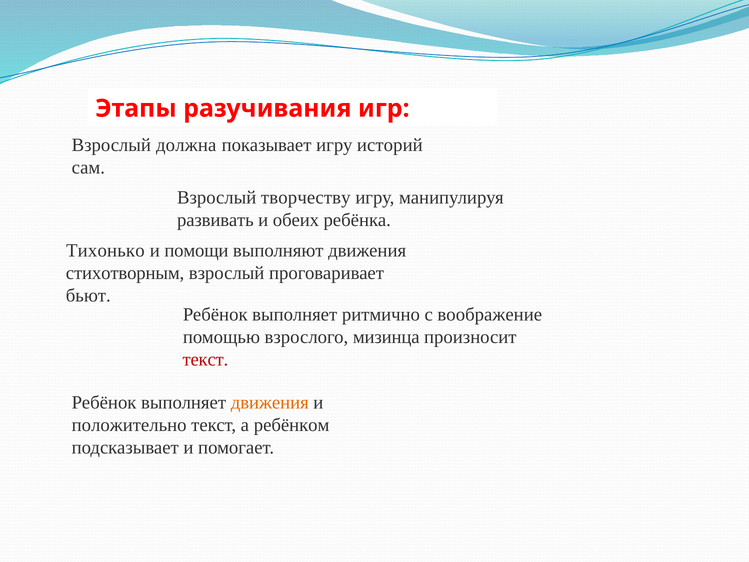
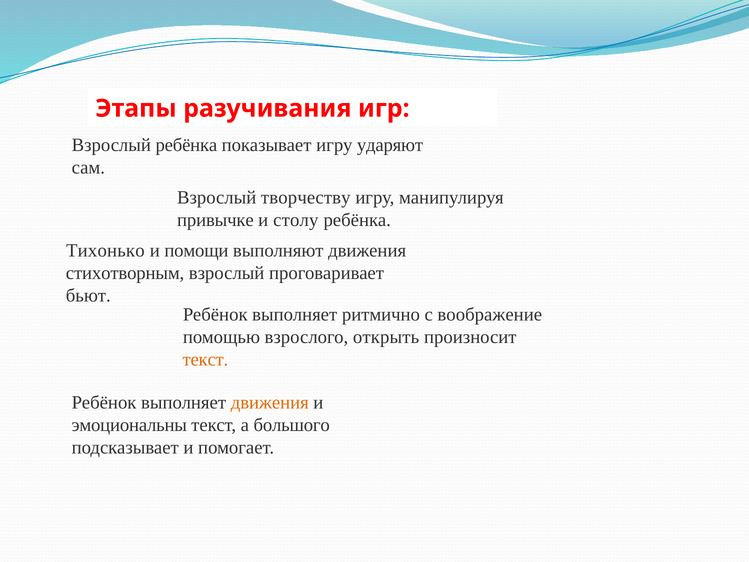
Взрослый должна: должна -> ребёнка
историй: историй -> ударяют
развивать: развивать -> привычке
обеих: обеих -> столу
мизинца: мизинца -> открыть
текст at (205, 360) colour: red -> orange
положительно: положительно -> эмоциональны
ребёнком: ребёнком -> большого
